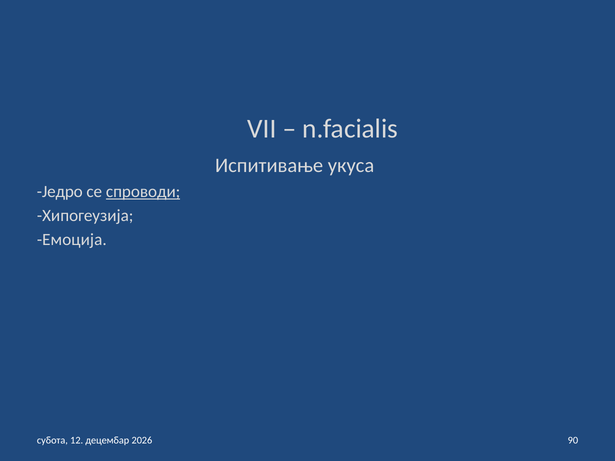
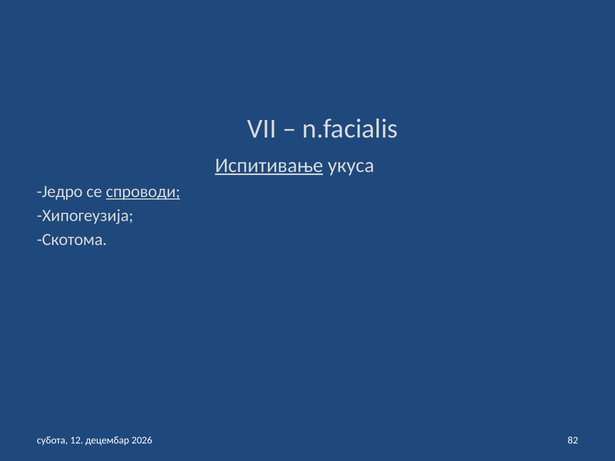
Испитивање underline: none -> present
Емоција: Емоција -> Скотома
90: 90 -> 82
